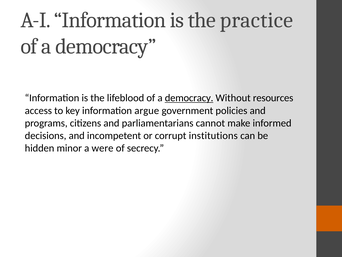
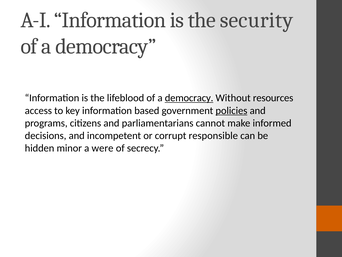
practice: practice -> security
argue: argue -> based
policies underline: none -> present
institutions: institutions -> responsible
